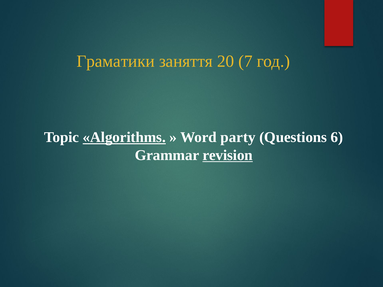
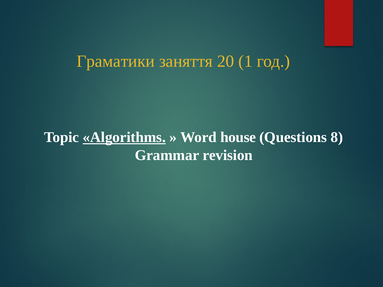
7: 7 -> 1
party: party -> house
6: 6 -> 8
revision underline: present -> none
